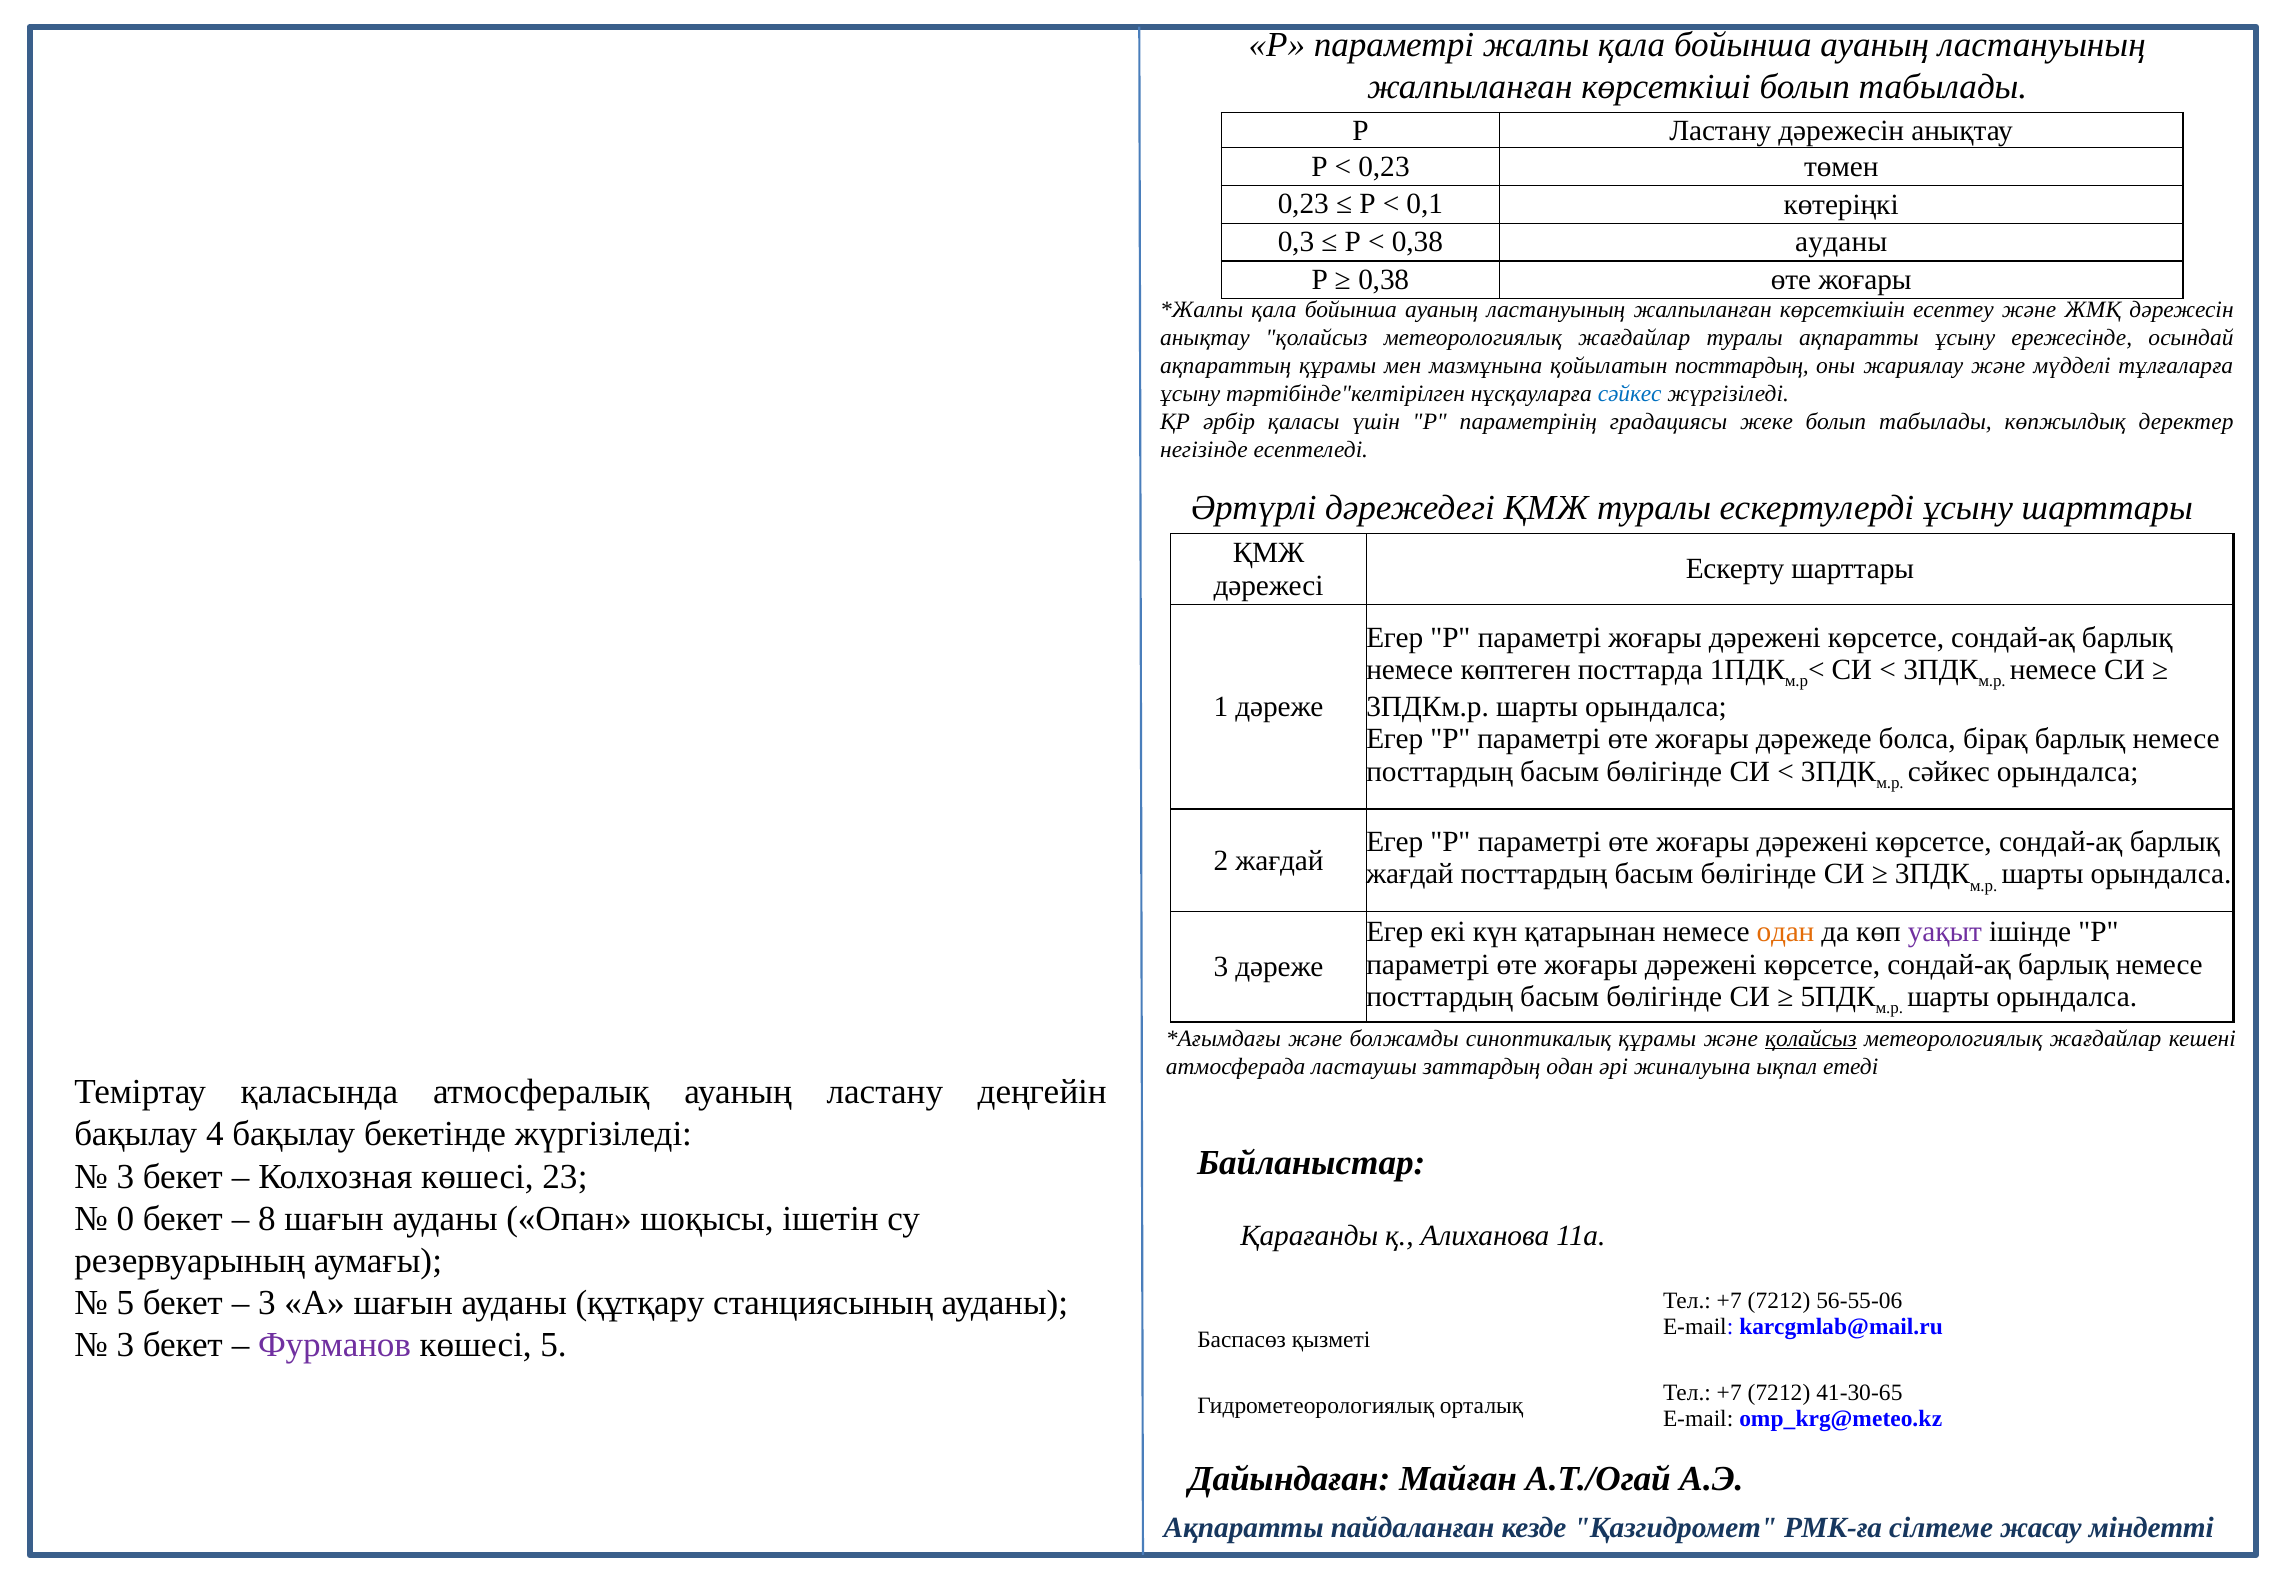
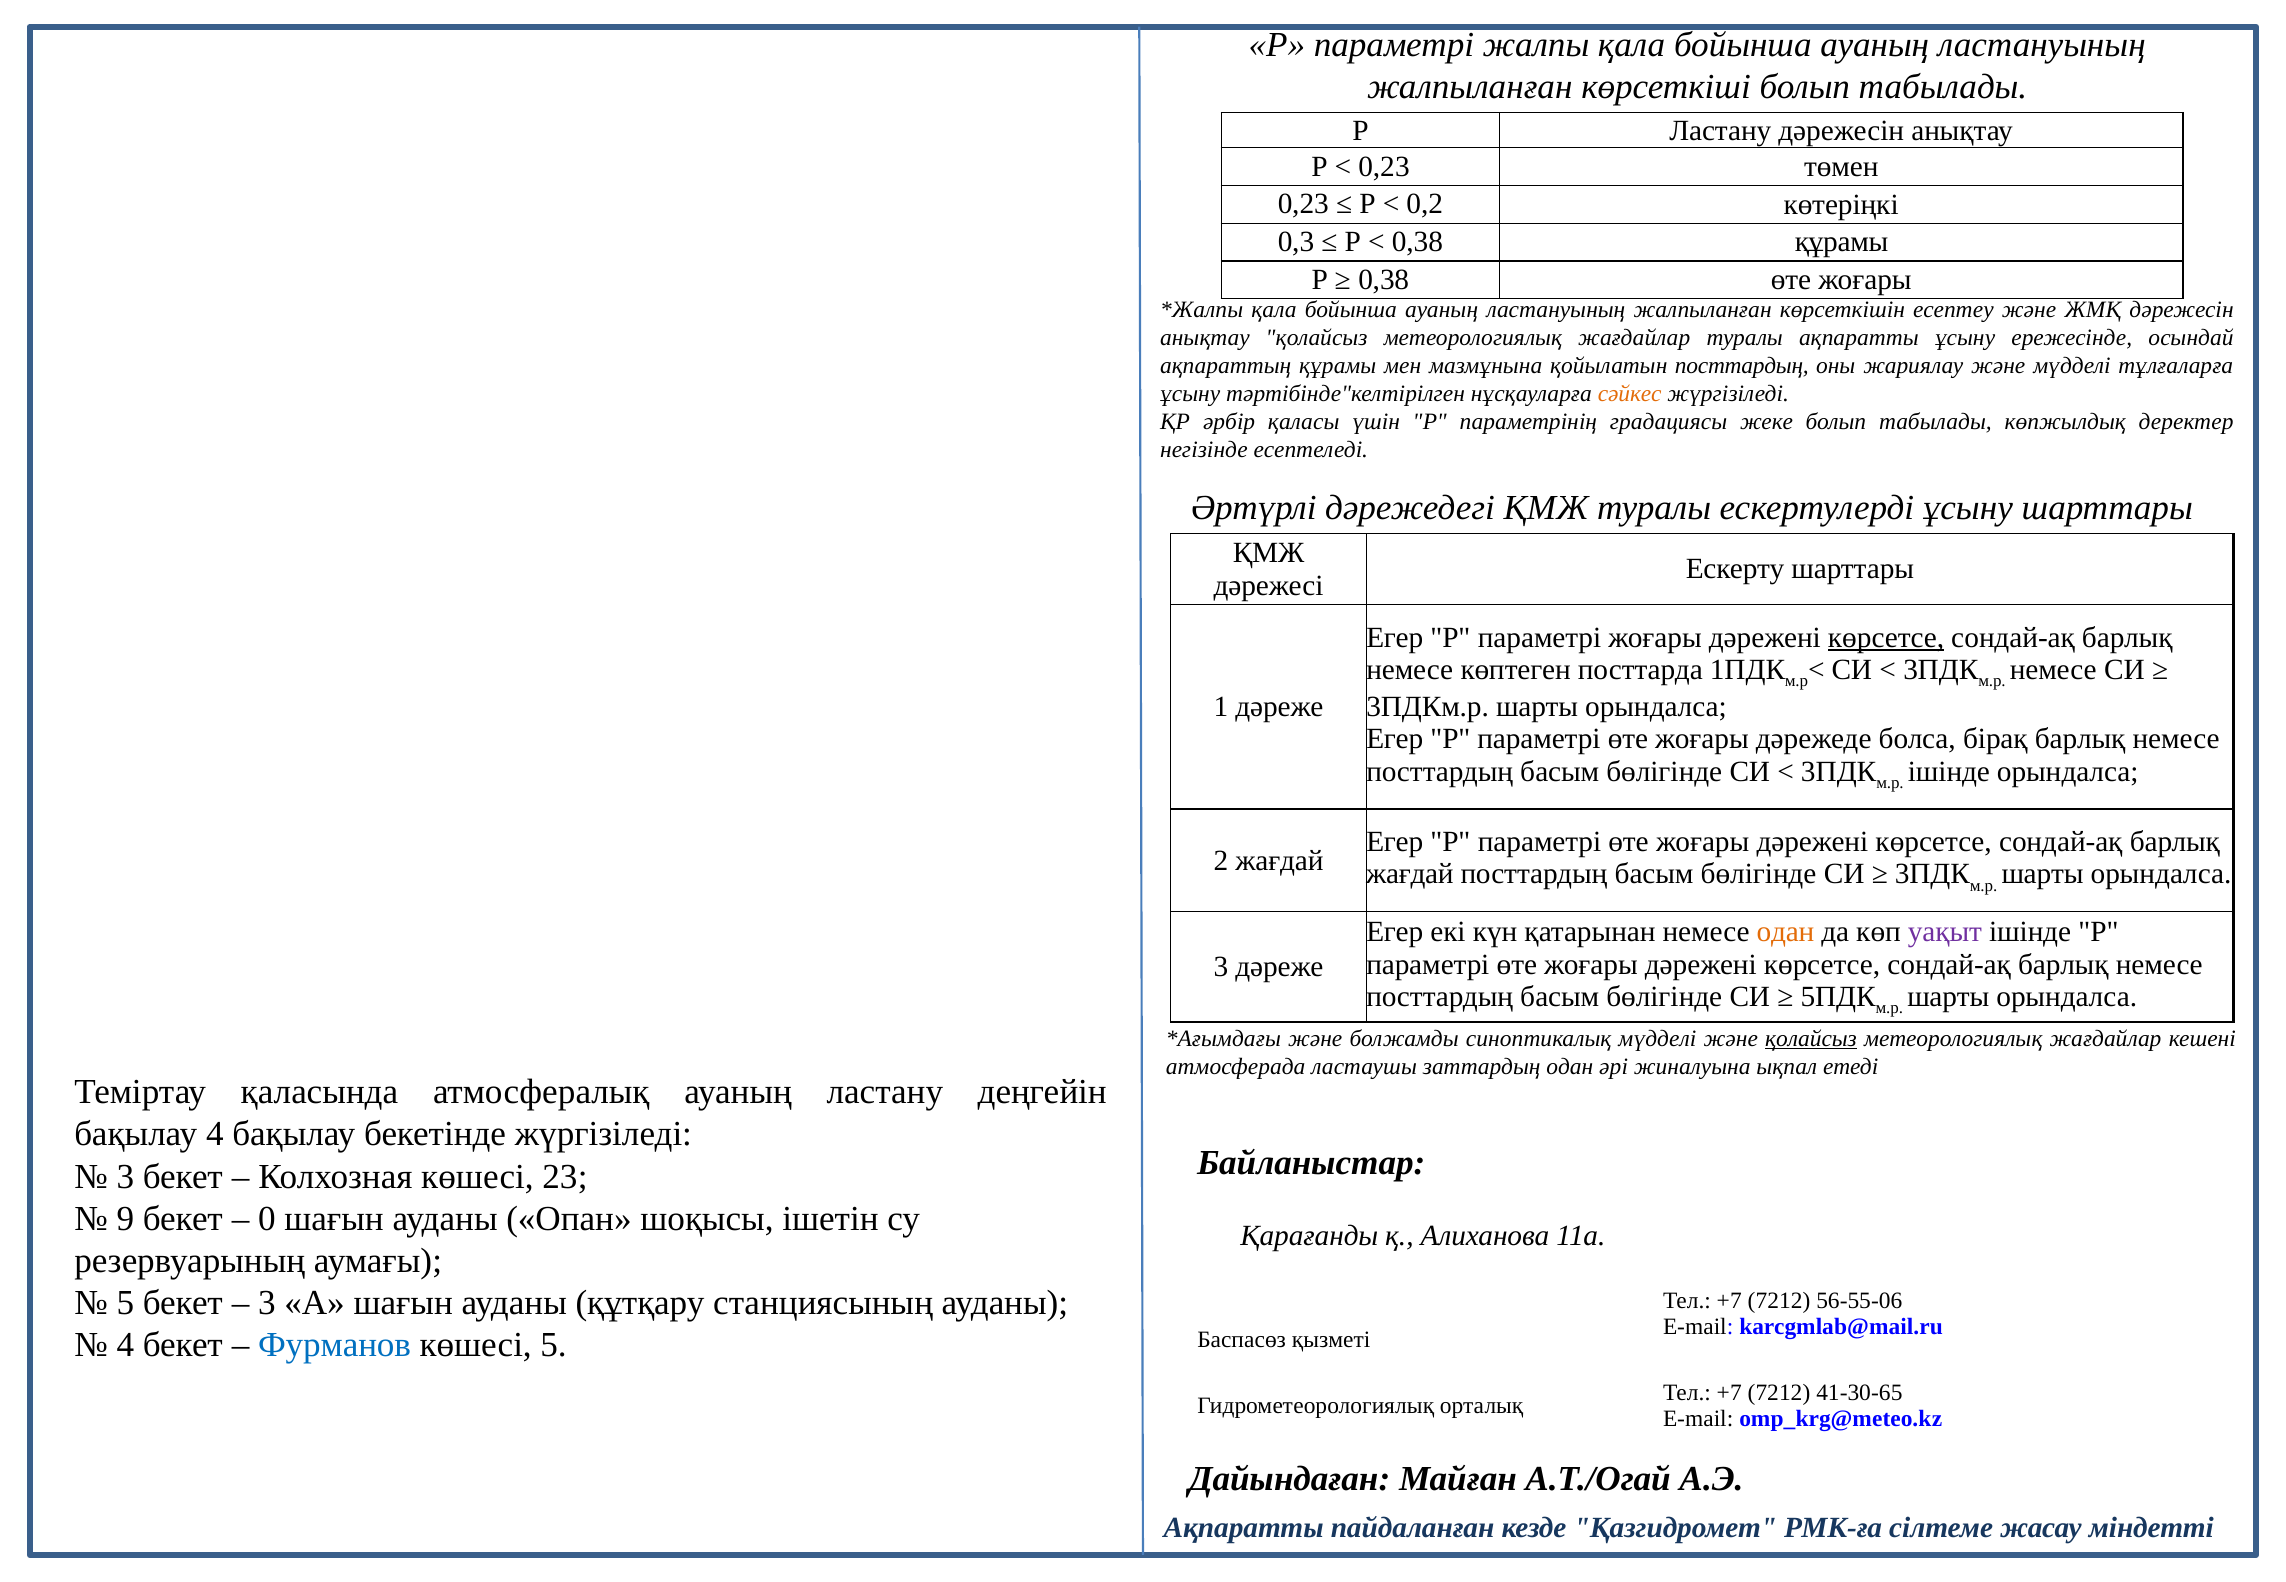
0,1: 0,1 -> 0,2
0,38 ауданы: ауданы -> құрамы
сәйкес at (1630, 394) colour: blue -> orange
көрсетсе at (1886, 638) underline: none -> present
сәйкес at (1949, 772): сәйкес -> ішінде
синоптикалық құрамы: құрамы -> мүдделі
0: 0 -> 9
8: 8 -> 0
3 at (125, 1346): 3 -> 4
Фурманов colour: purple -> blue
